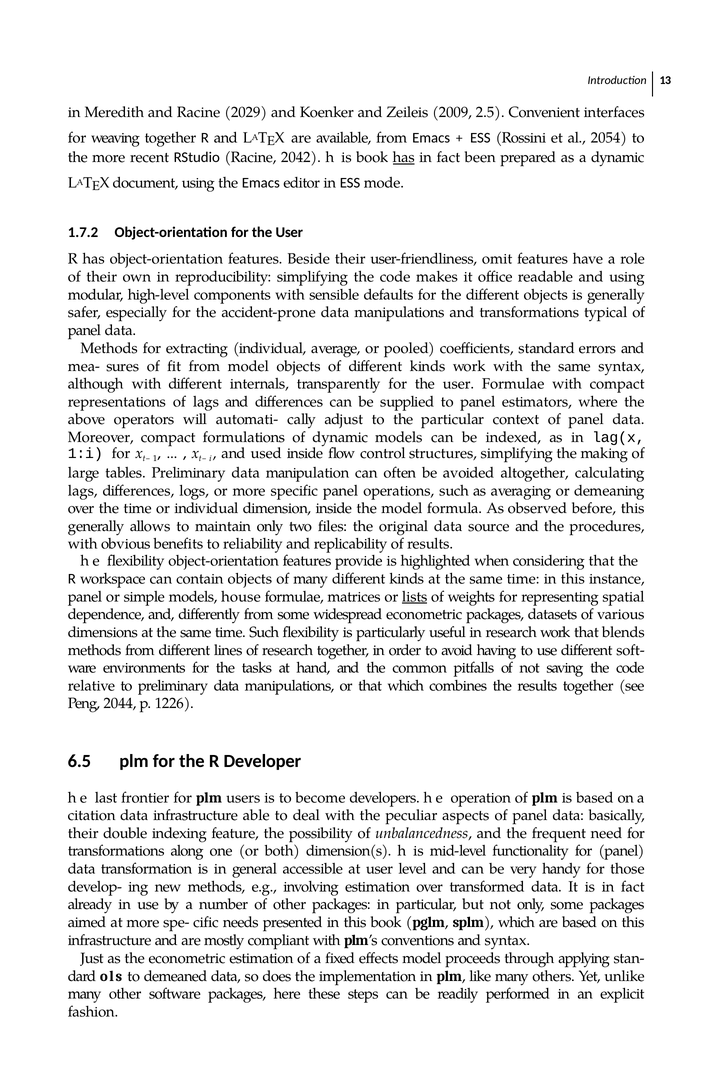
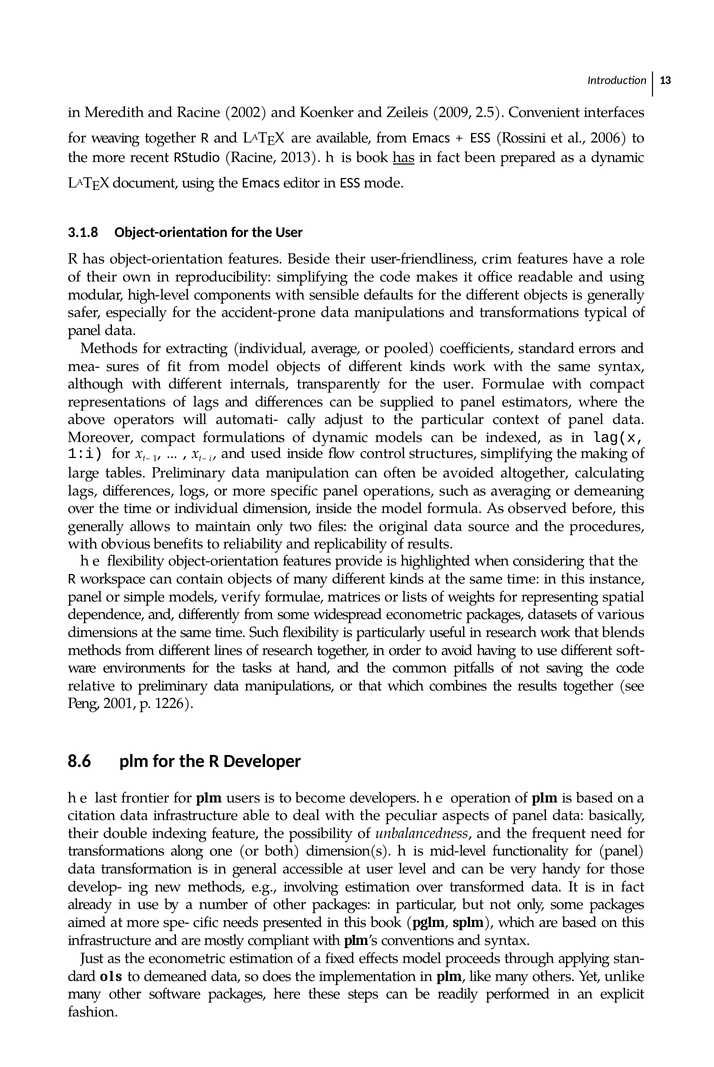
2029: 2029 -> 2002
2054: 2054 -> 2006
2042: 2042 -> 2013
1.7.2: 1.7.2 -> 3.1.8
omit: omit -> crim
house: house -> verify
lists underline: present -> none
2044: 2044 -> 2001
6.5: 6.5 -> 8.6
